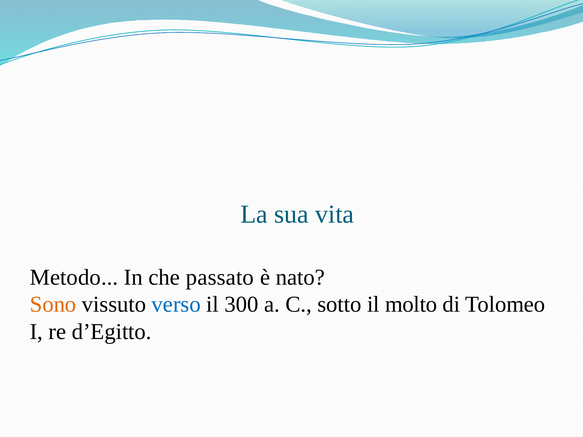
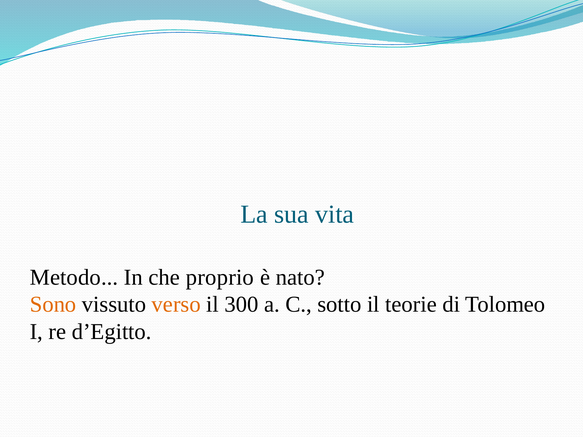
passato: passato -> proprio
verso colour: blue -> orange
molto: molto -> teorie
